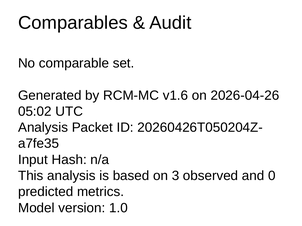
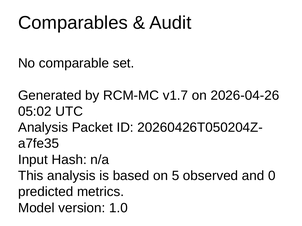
v1.6: v1.6 -> v1.7
3: 3 -> 5
